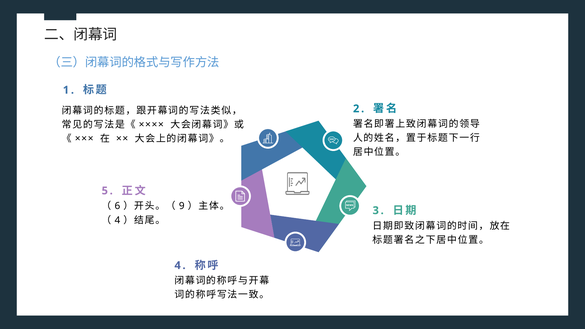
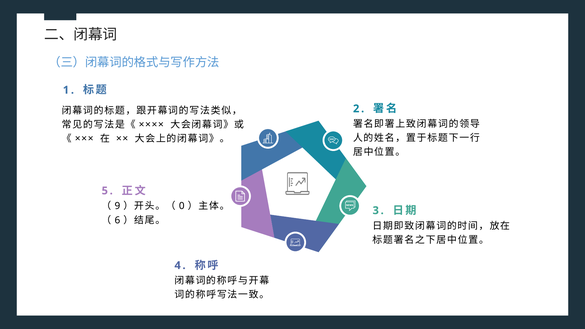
6: 6 -> 9
9: 9 -> 0
4 at (117, 220): 4 -> 6
